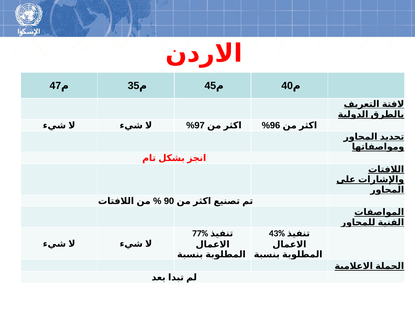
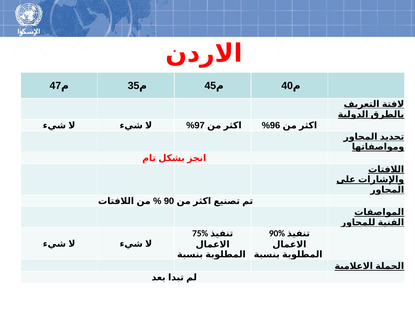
77%: 77% -> 75%
43%: 43% -> 90%
